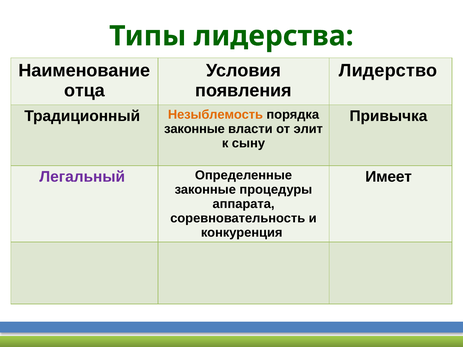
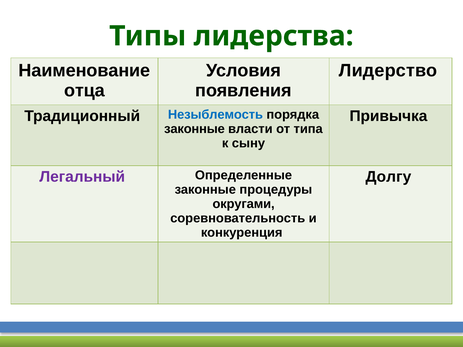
Незыблемость colour: orange -> blue
элит: элит -> типа
Имеет: Имеет -> Долгу
аппарата: аппарата -> округами
